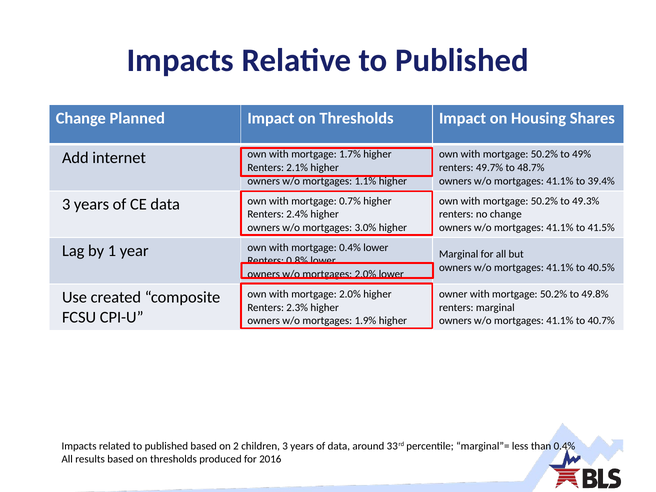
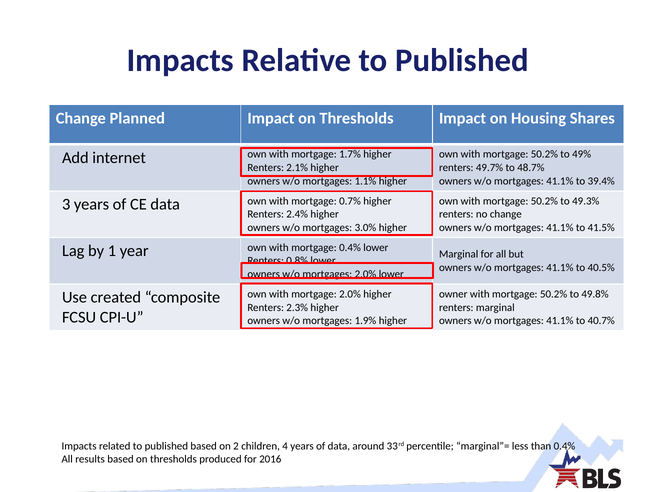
children 3: 3 -> 4
